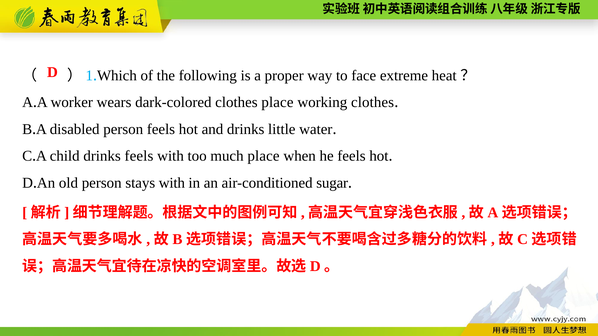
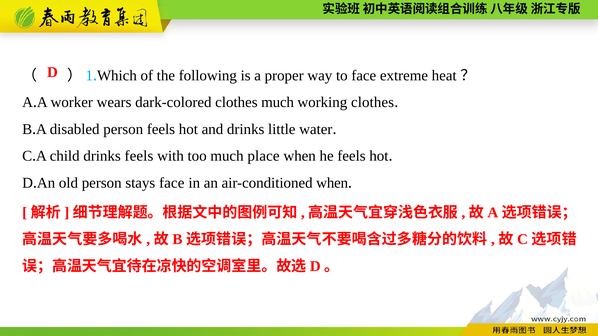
clothes place: place -> much
stays with: with -> face
air-conditioned sugar: sugar -> when
